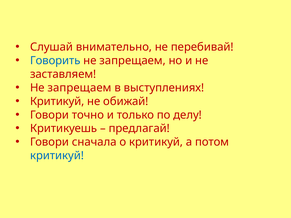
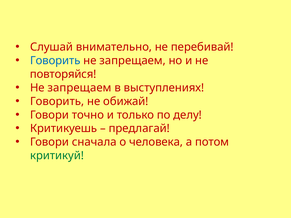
заставляем: заставляем -> повторяйся
Критикуй at (57, 101): Критикуй -> Говорить
о критикуй: критикуй -> человека
критикуй at (57, 156) colour: blue -> green
